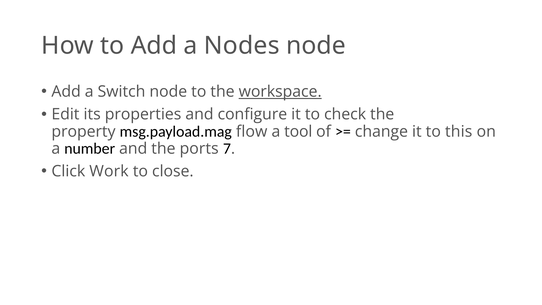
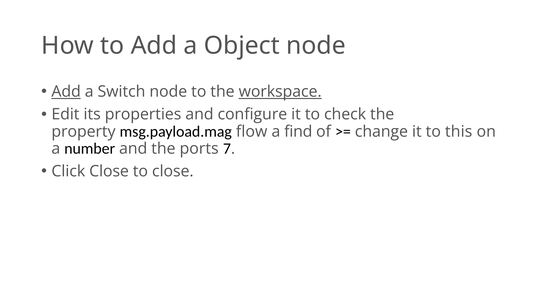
Nodes: Nodes -> Object
Add at (66, 92) underline: none -> present
tool: tool -> find
Click Work: Work -> Close
